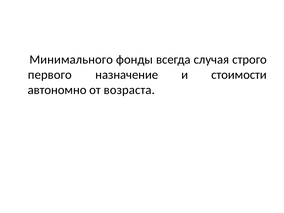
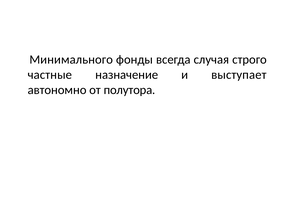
первого: первого -> частные
стоимости: стоимости -> выступает
возраста: возраста -> полутора
